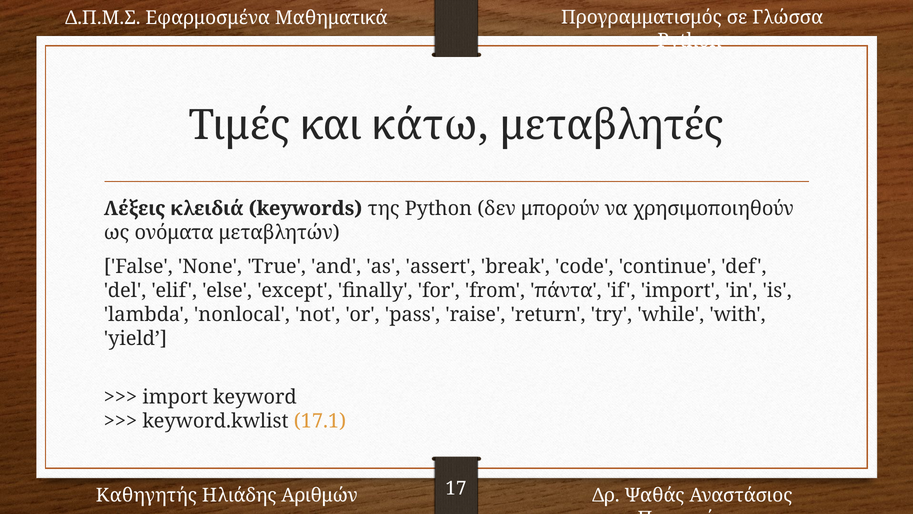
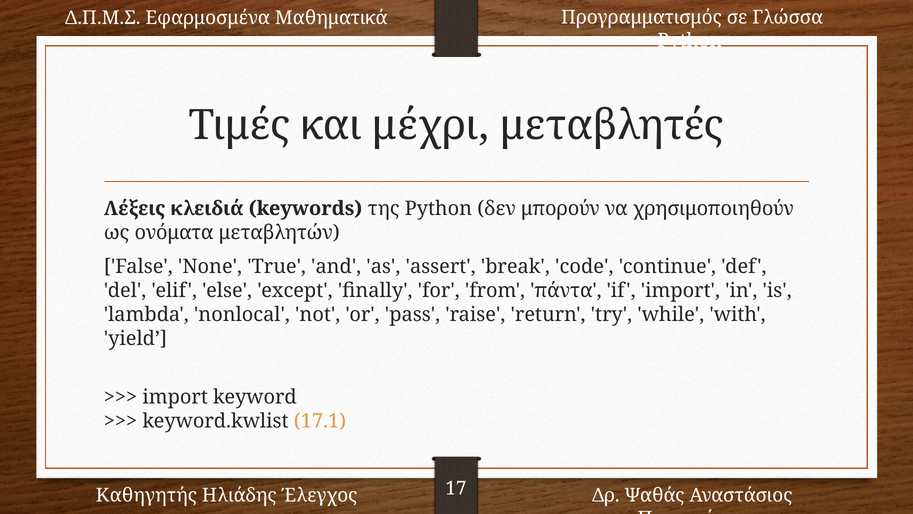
κάτω: κάτω -> μέχρι
Αριθμών: Αριθμών -> Έλεγχος
